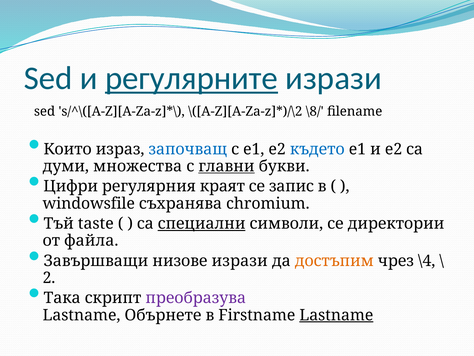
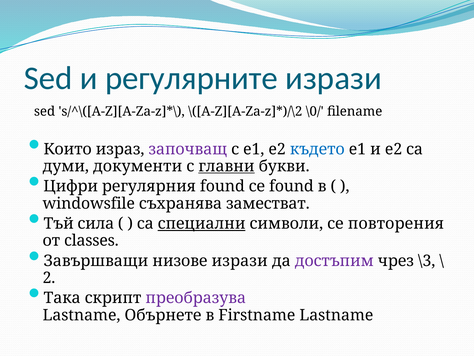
регулярните underline: present -> none
\8/: \8/ -> \0/
започващ colour: blue -> purple
множества: множества -> документи
регулярния краят: краят -> found
се запис: запис -> found
chromium: chromium -> заместват
taste: taste -> сила
директории: директории -> повторения
файла: файла -> classes
достъпим colour: orange -> purple
\4: \4 -> \3
Lastname at (336, 315) underline: present -> none
